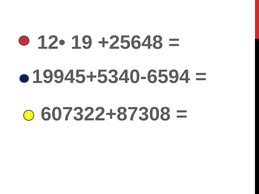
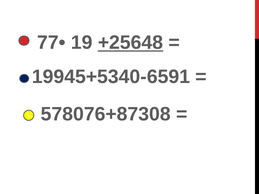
12•: 12• -> 77•
+25648 underline: none -> present
19945+5340-6594: 19945+5340-6594 -> 19945+5340-6591
607322+87308: 607322+87308 -> 578076+87308
